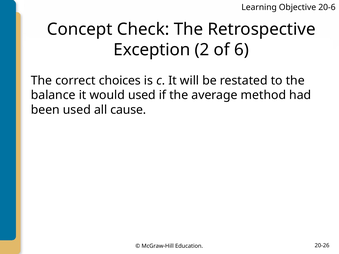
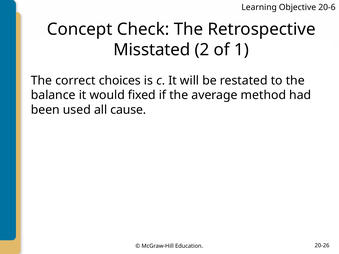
Exception: Exception -> Misstated
6: 6 -> 1
would used: used -> fixed
